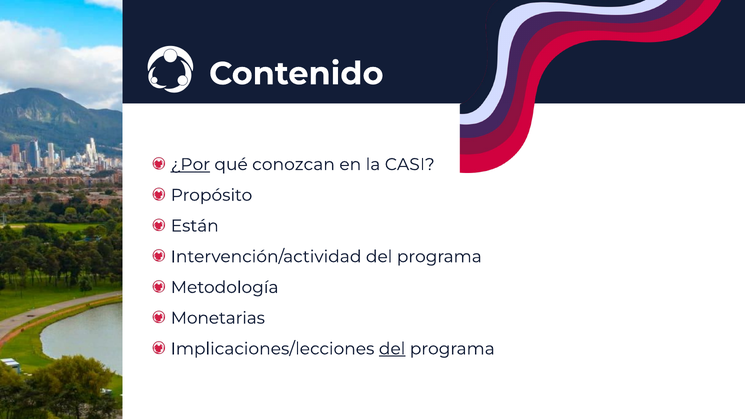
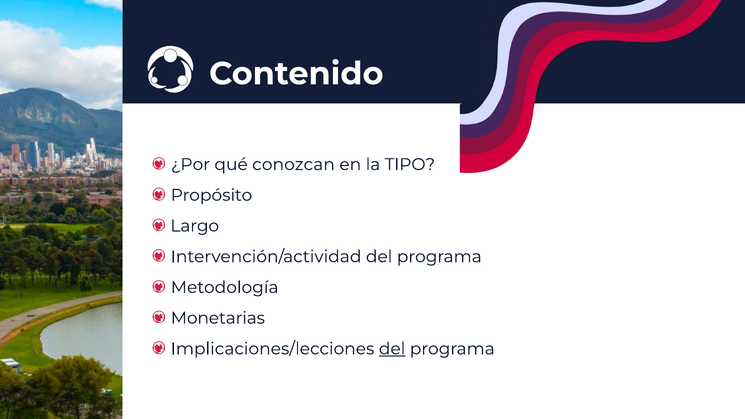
¿Por underline: present -> none
CASI: CASI -> TIPO
Están: Están -> Largo
